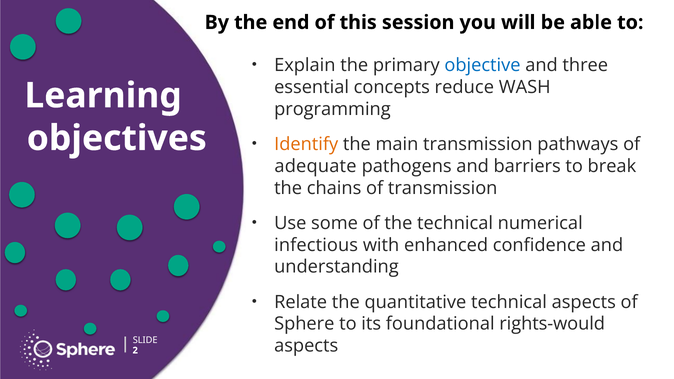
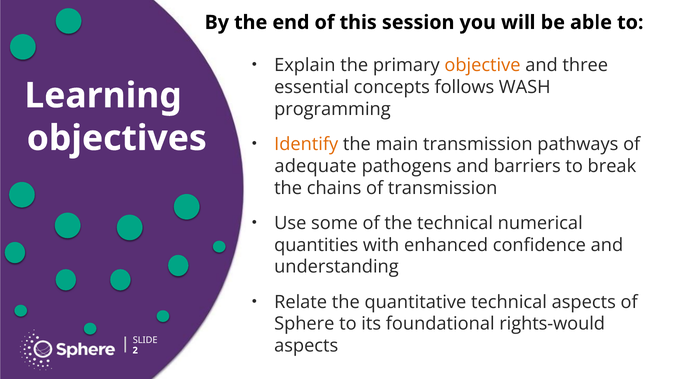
objective colour: blue -> orange
reduce: reduce -> follows
infectious: infectious -> quantities
